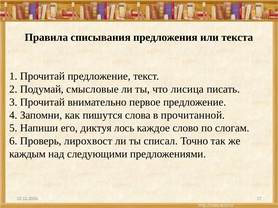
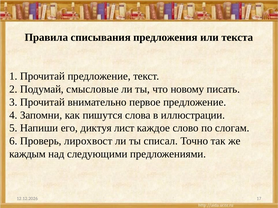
лисица: лисица -> новому
прочитанной: прочитанной -> иллюстрации
лось: лось -> лист
